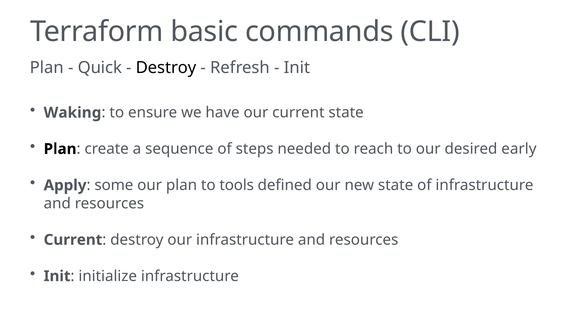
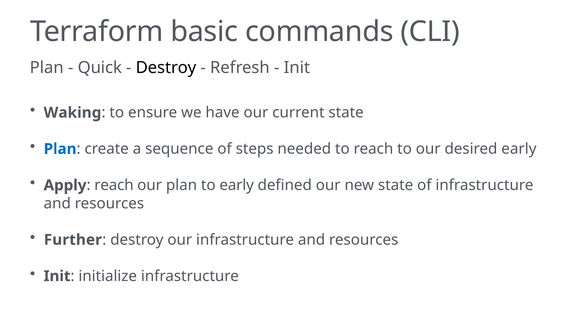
Plan at (60, 149) colour: black -> blue
some at (114, 186): some -> reach
to tools: tools -> early
Current at (73, 240): Current -> Further
